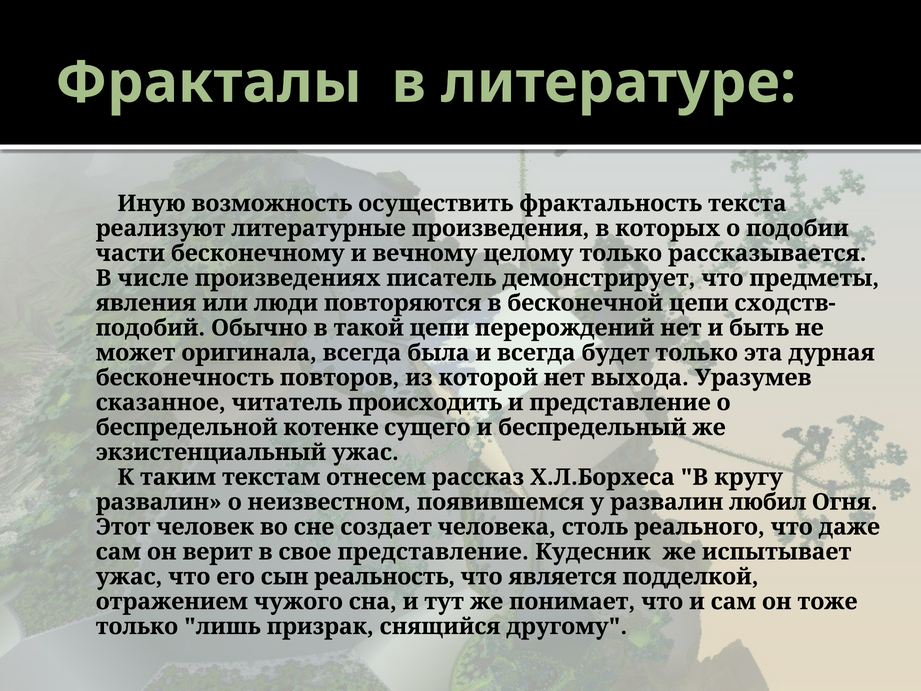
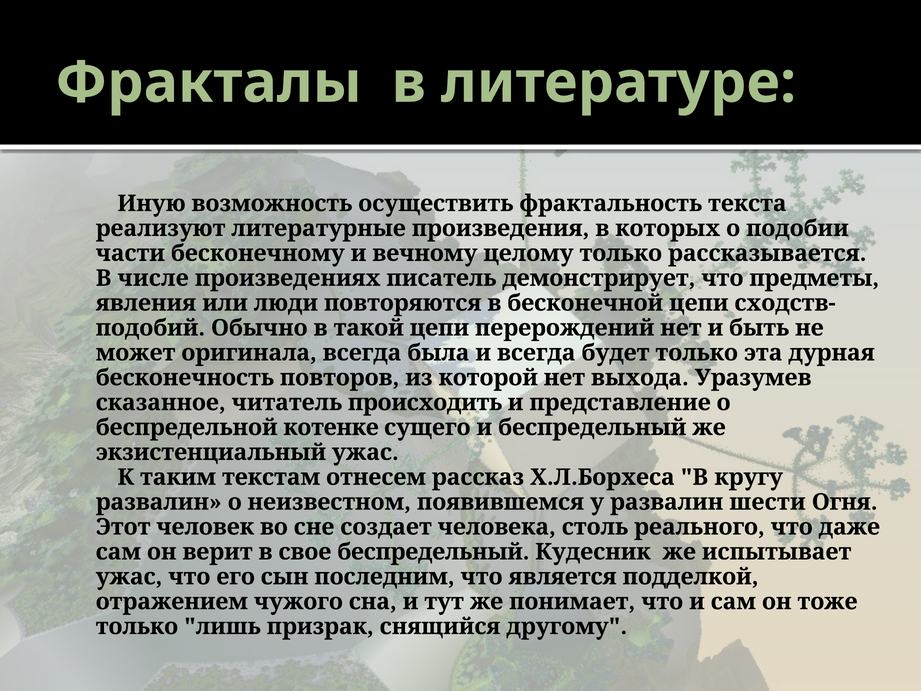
любил: любил -> шести
свое представление: представление -> беспредельный
реальность: реальность -> последним
